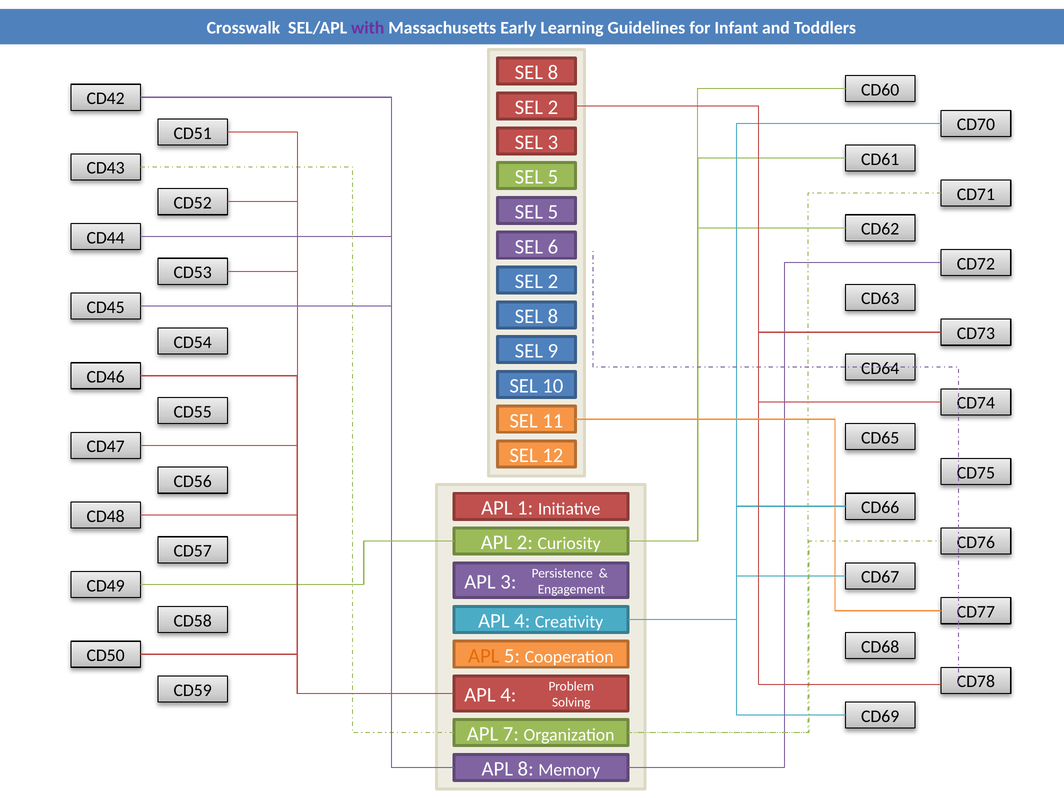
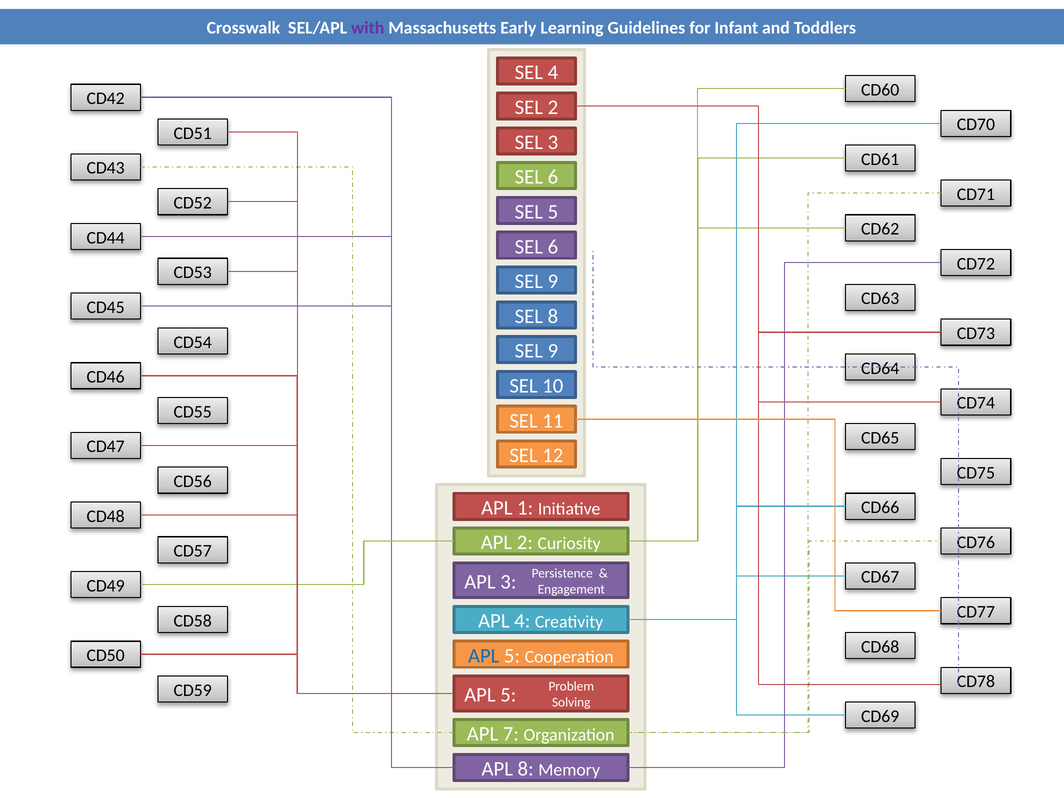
8 at (553, 73): 8 -> 4
5 at (553, 177): 5 -> 6
2 at (553, 281): 2 -> 9
APL at (484, 656) colour: orange -> blue
4 at (508, 695): 4 -> 5
